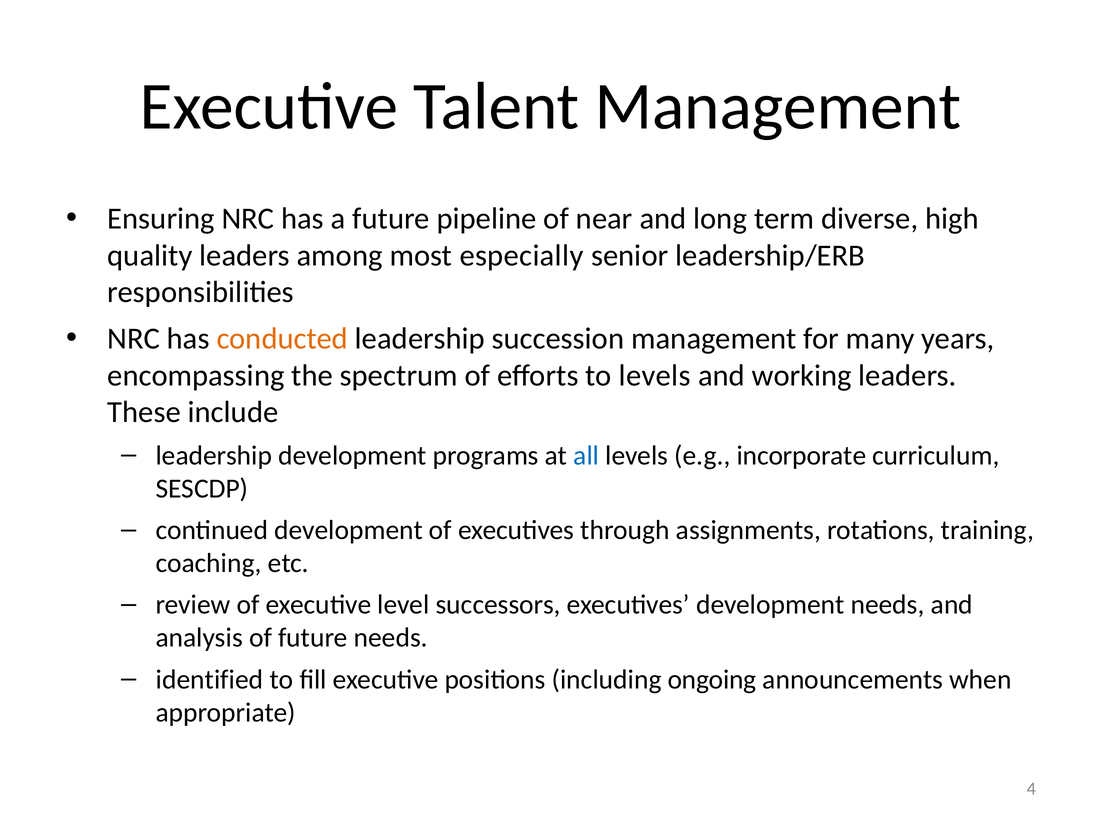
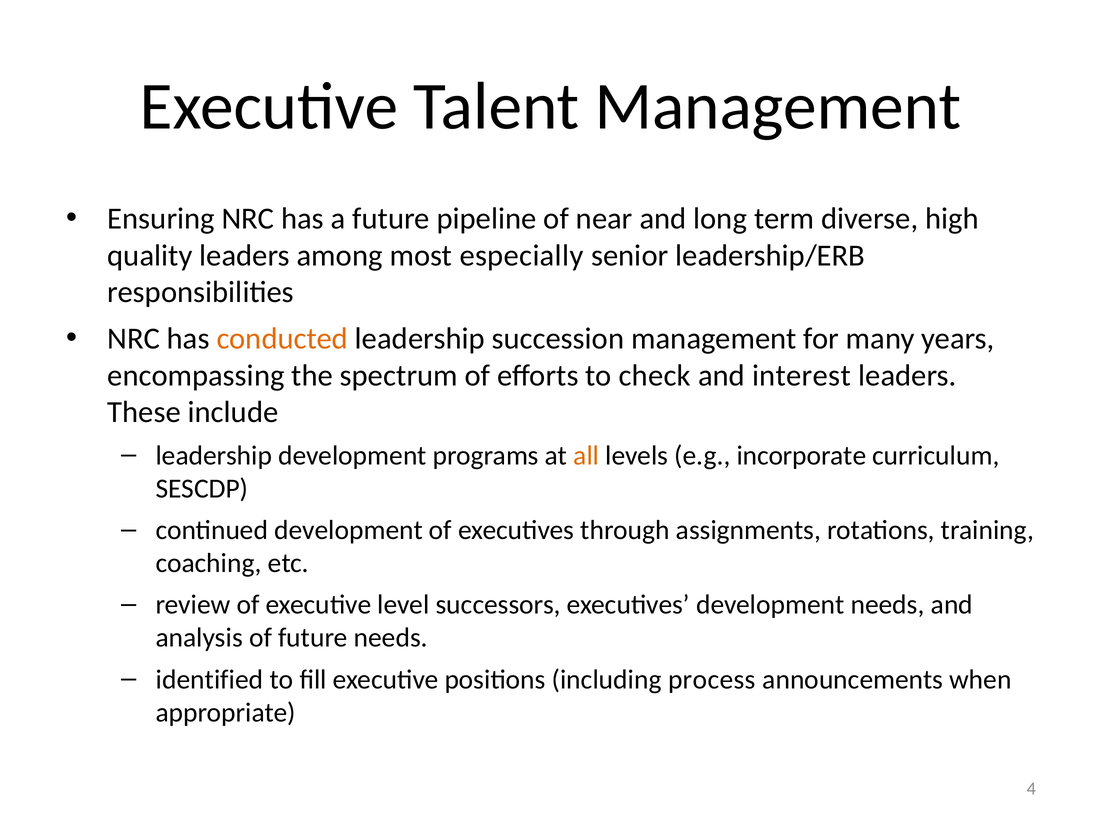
to levels: levels -> check
working: working -> interest
all colour: blue -> orange
ongoing: ongoing -> process
